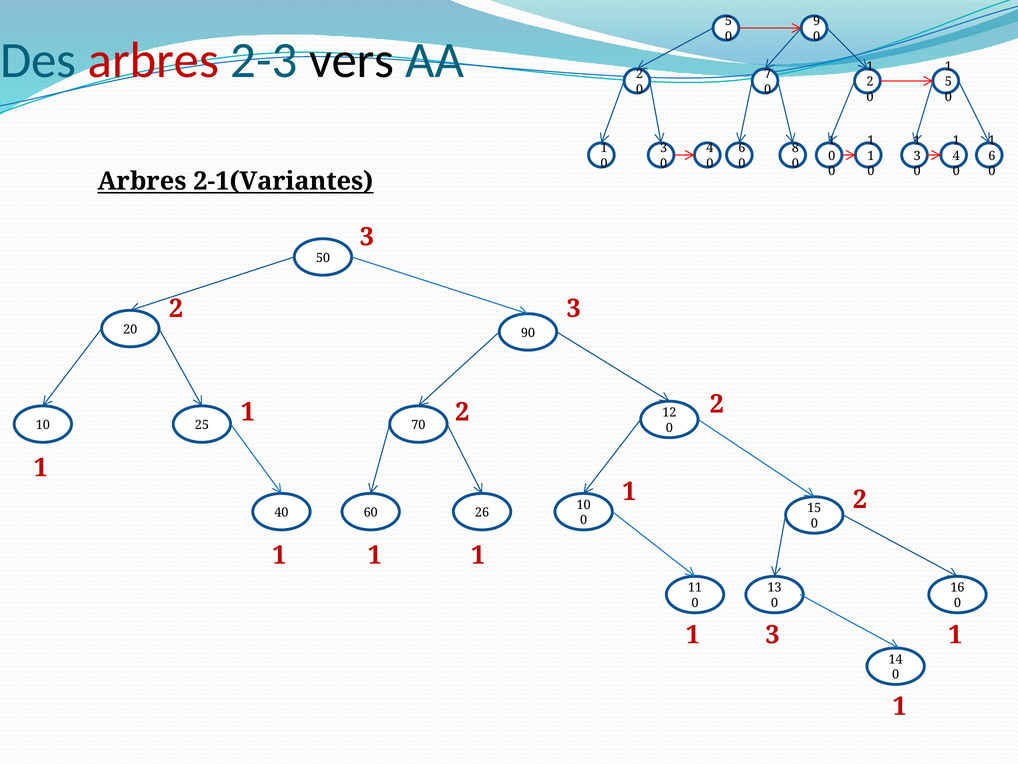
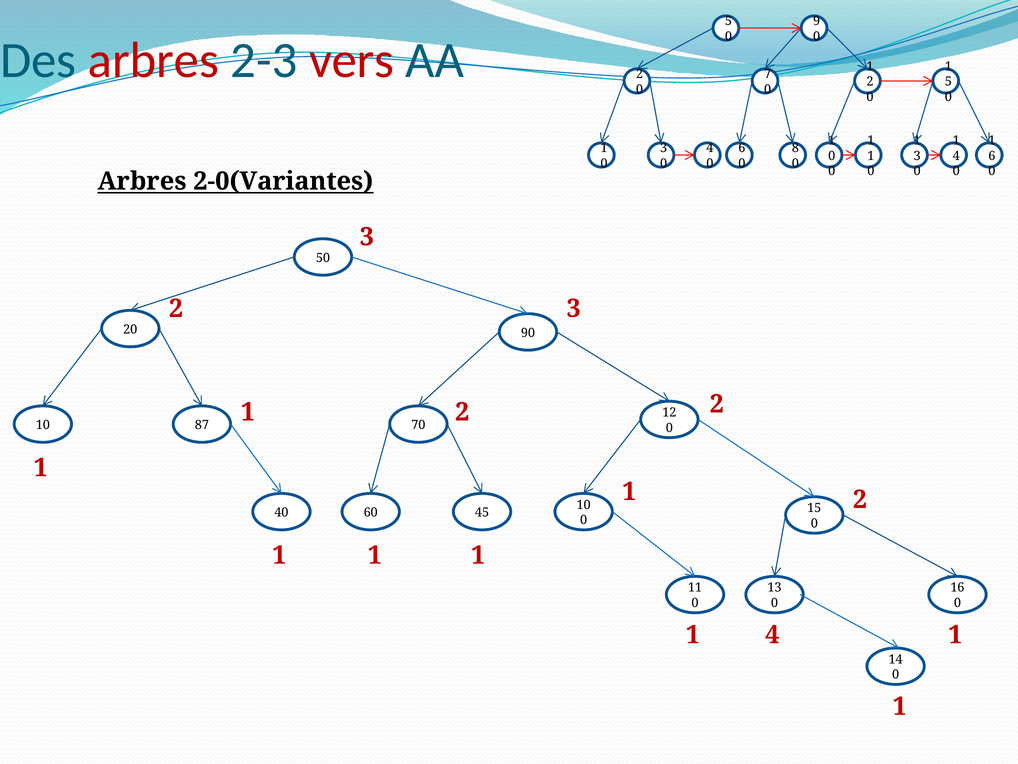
vers colour: black -> red
2-1(Variantes: 2-1(Variantes -> 2-0(Variantes
25: 25 -> 87
26: 26 -> 45
3 at (772, 634): 3 -> 4
